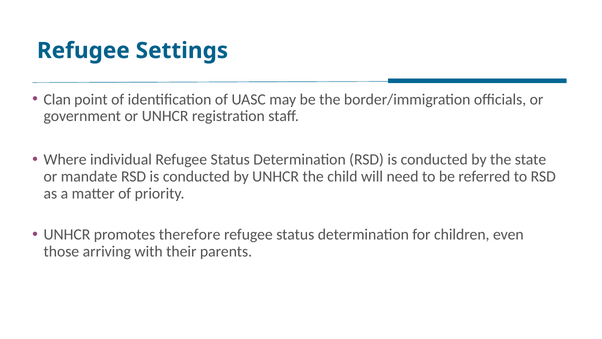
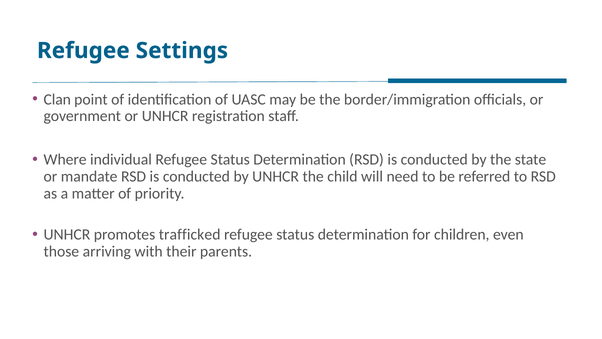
therefore: therefore -> trafficked
